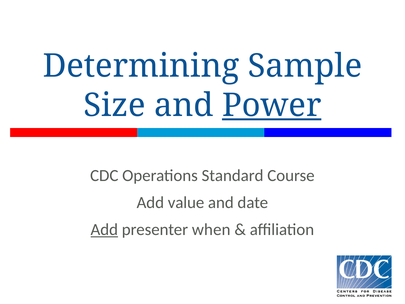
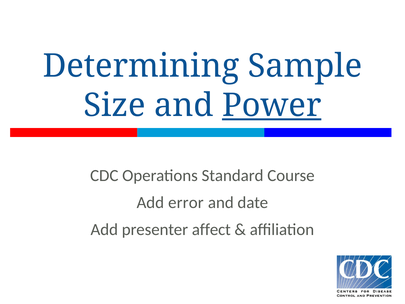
value: value -> error
Add at (104, 229) underline: present -> none
when: when -> affect
